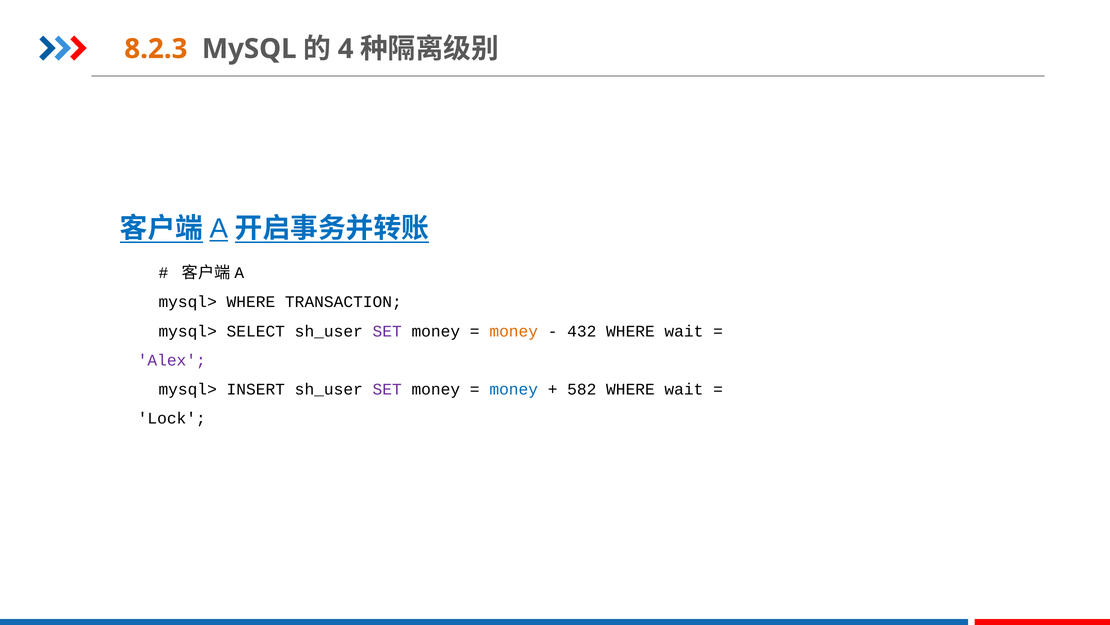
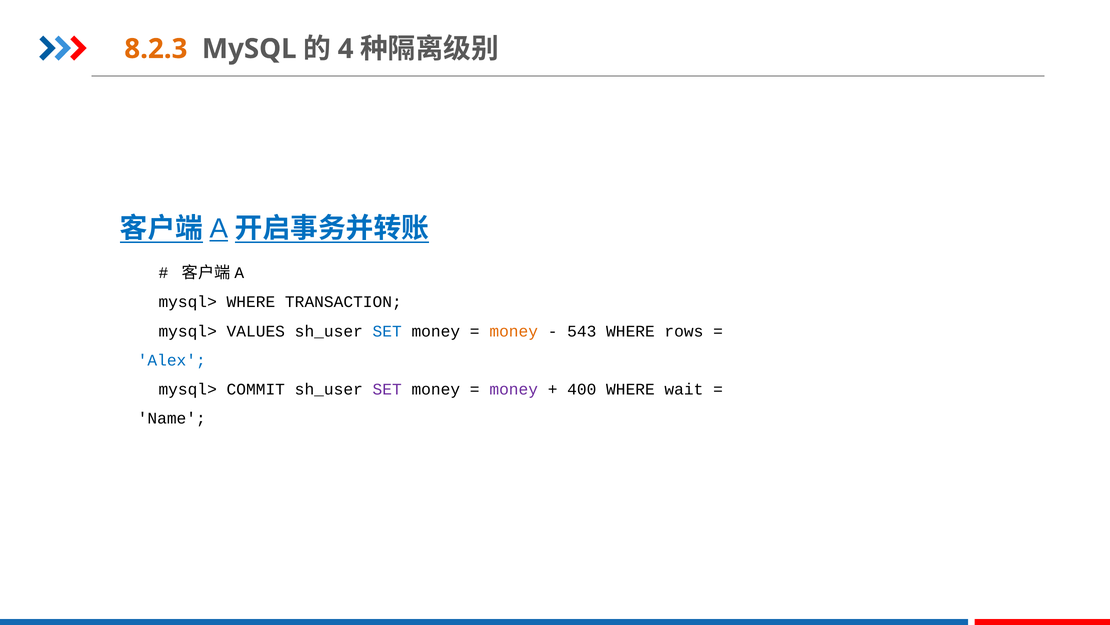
SELECT: SELECT -> VALUES
SET at (387, 331) colour: purple -> blue
432: 432 -> 543
wait at (684, 331): wait -> rows
Alex colour: purple -> blue
INSERT: INSERT -> COMMIT
money at (514, 389) colour: blue -> purple
582: 582 -> 400
Lock: Lock -> Name
